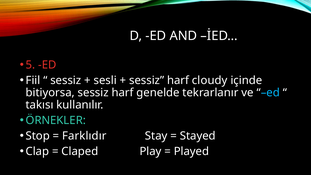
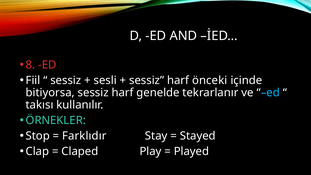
5: 5 -> 8
cloudy: cloudy -> önceki
